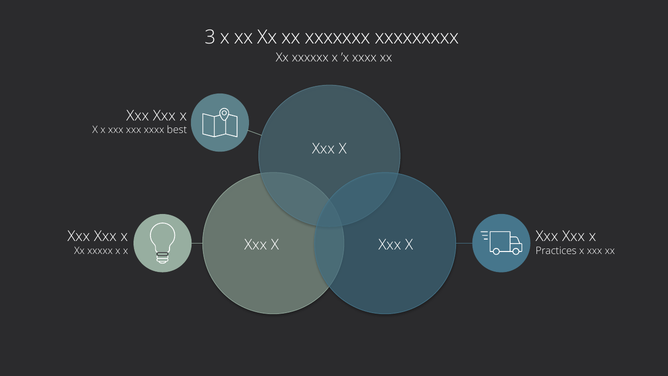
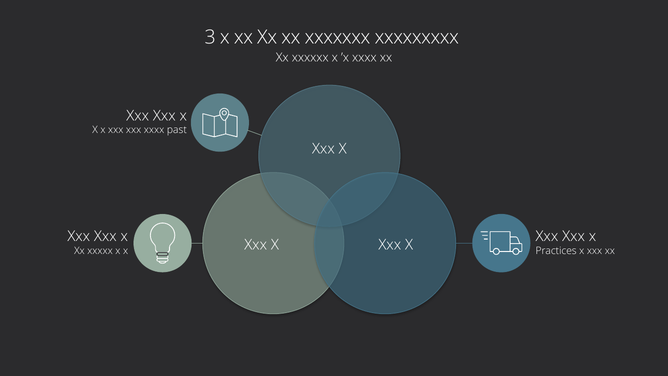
best: best -> past
